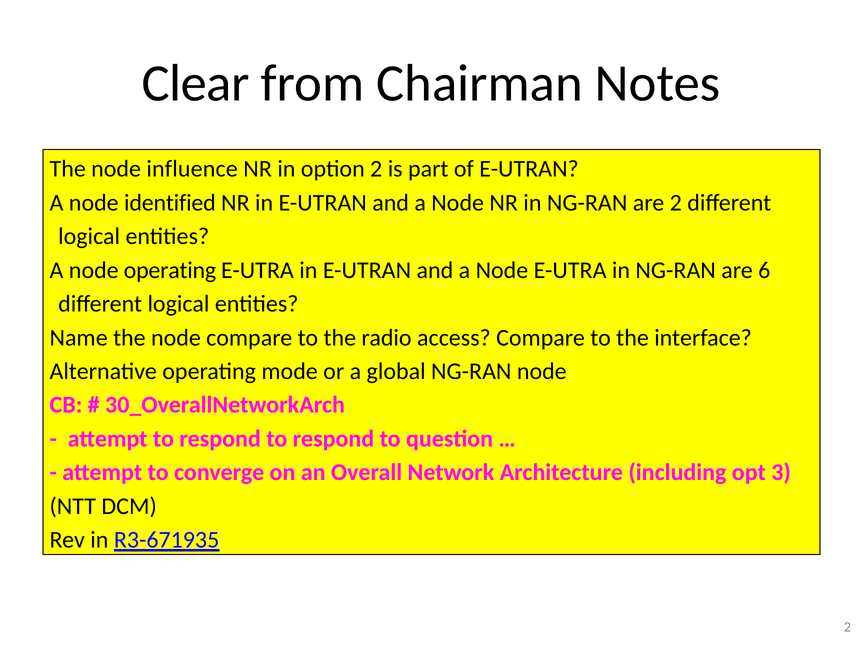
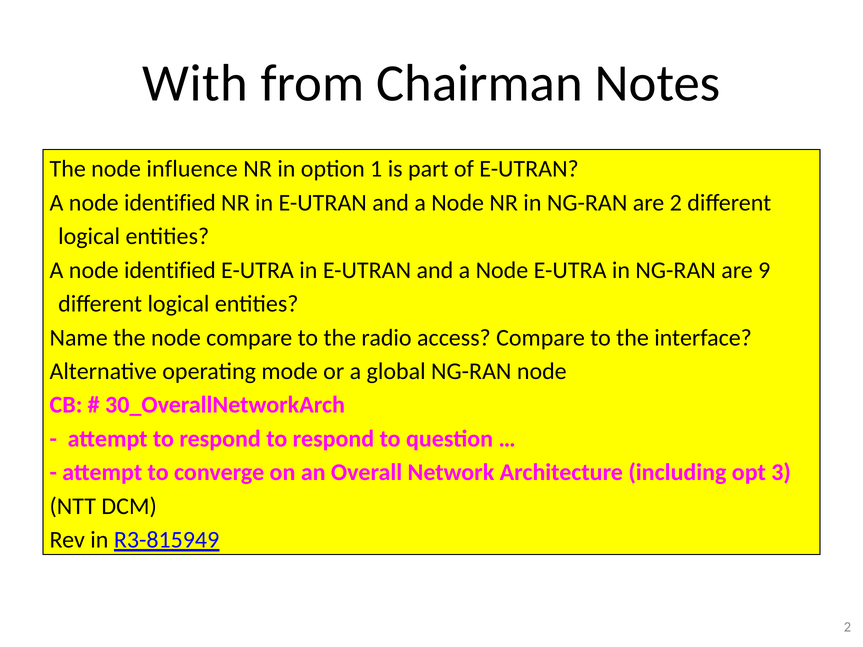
Clear: Clear -> With
option 2: 2 -> 1
operating at (170, 270): operating -> identified
6: 6 -> 9
R3-671935: R3-671935 -> R3-815949
